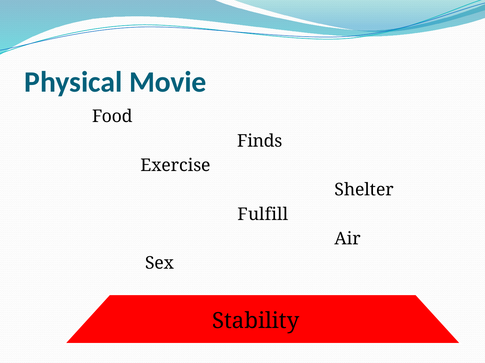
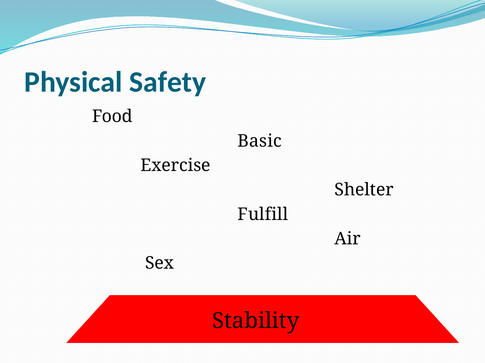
Movie: Movie -> Safety
Finds: Finds -> Basic
